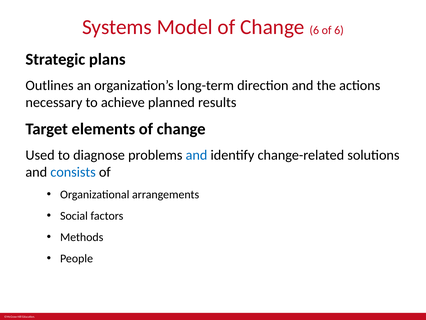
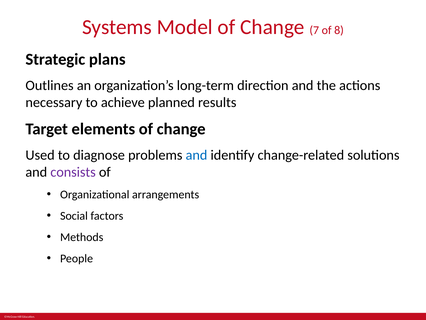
Change 6: 6 -> 7
of 6: 6 -> 8
consists colour: blue -> purple
